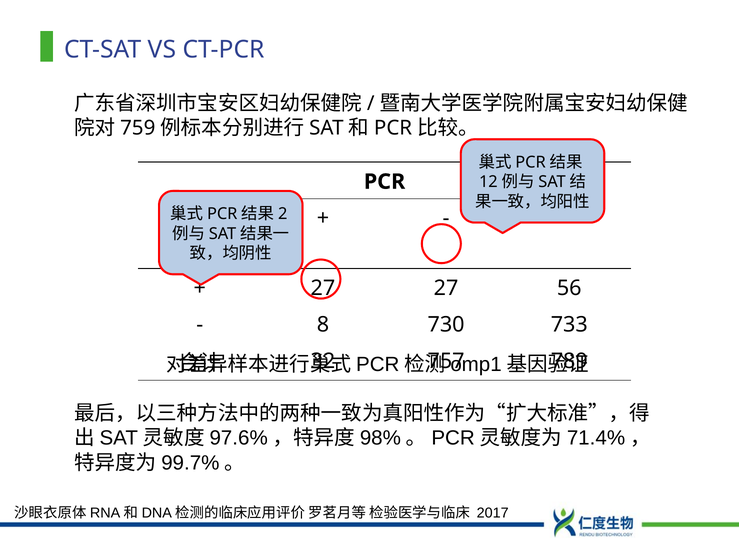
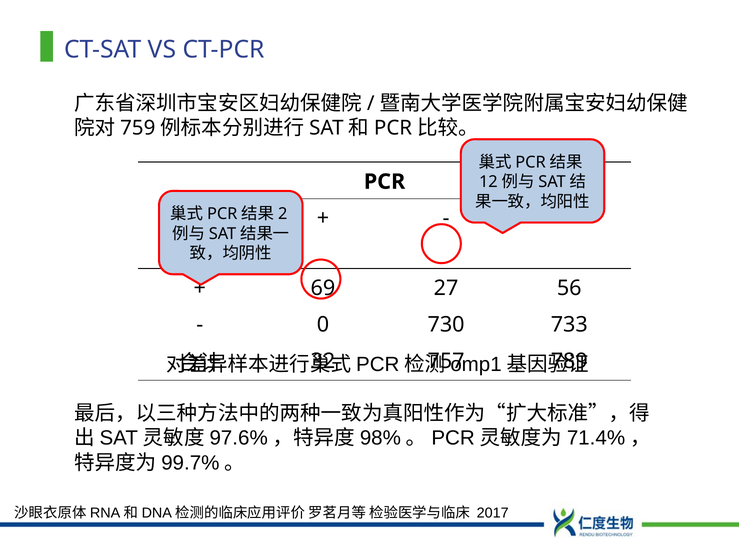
27 at (323, 288): 27 -> 69
8: 8 -> 0
